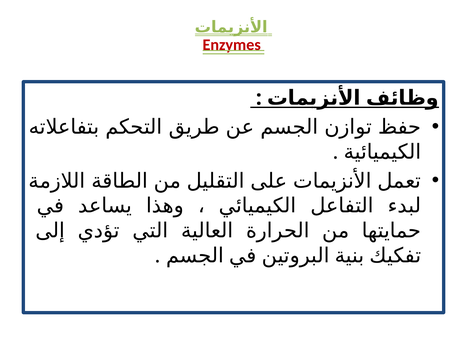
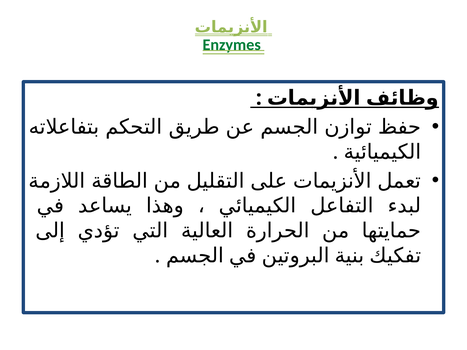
Enzymes colour: red -> green
